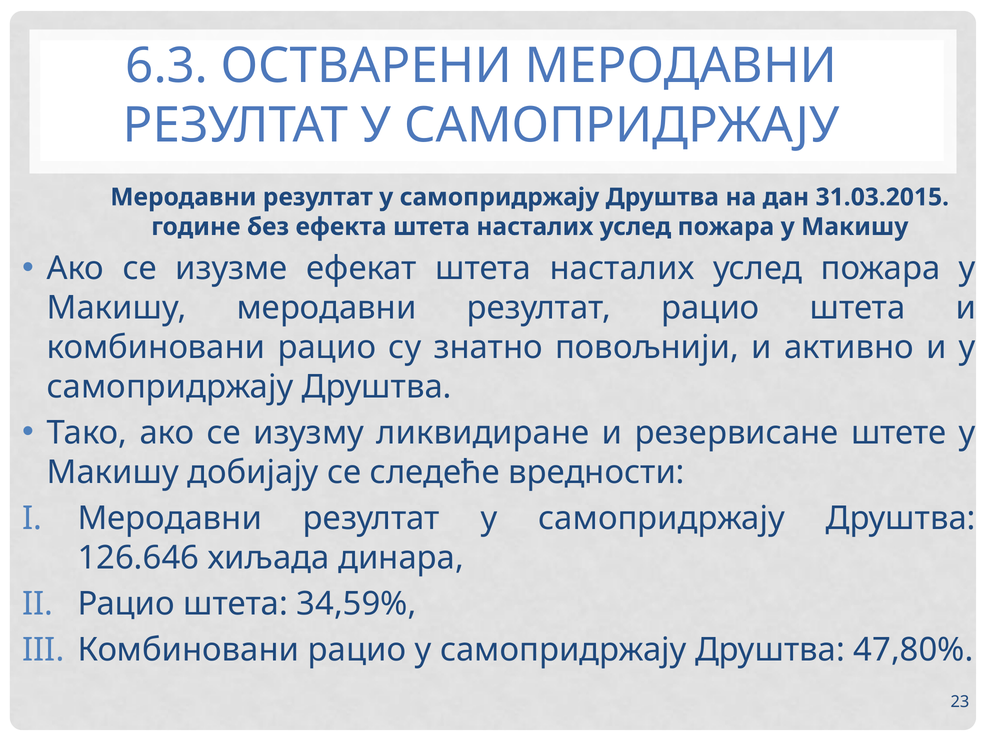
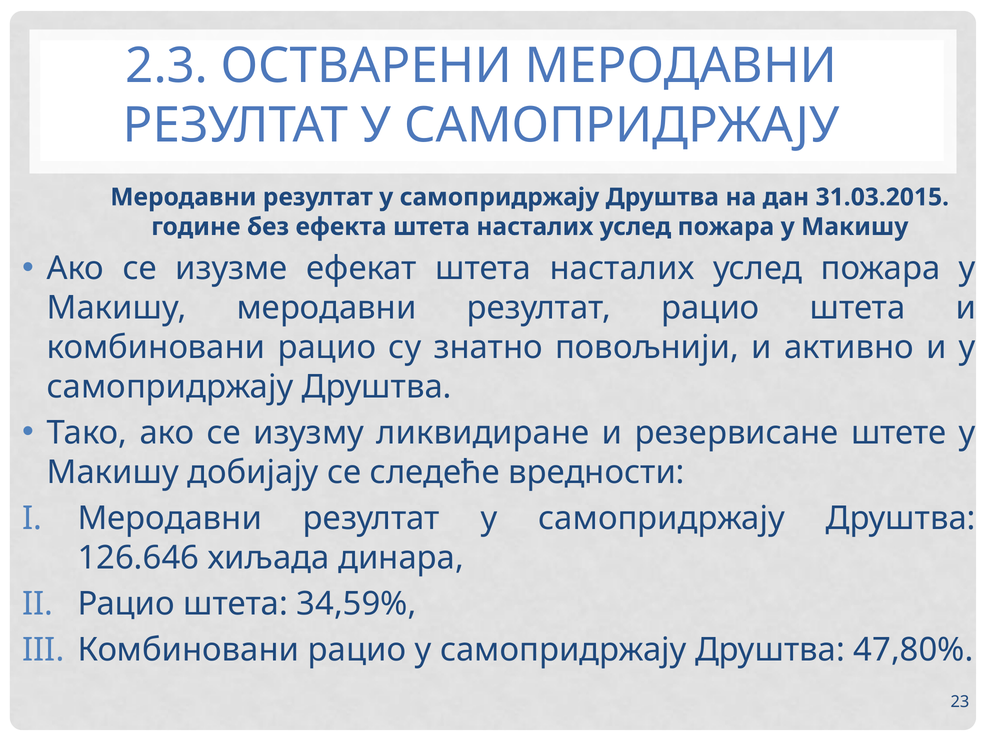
6.3: 6.3 -> 2.3
